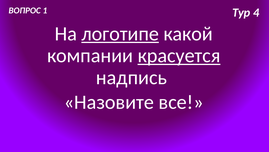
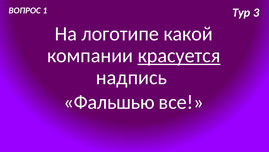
4: 4 -> 3
логотипе underline: present -> none
Назовите: Назовите -> Фальшью
